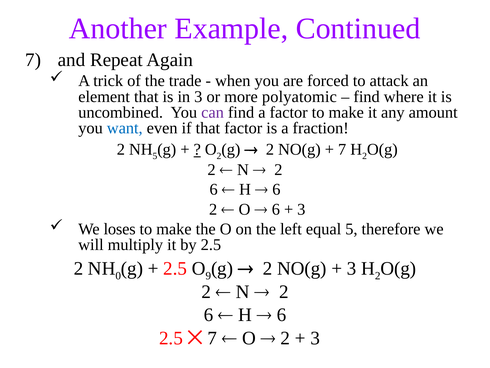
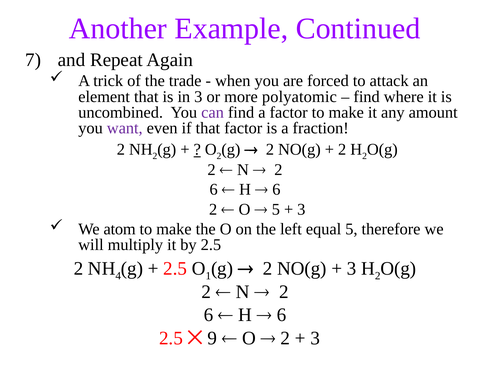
want colour: blue -> purple
5 at (155, 156): 5 -> 2
7 at (342, 149): 7 -> 2
6 at (276, 209): 6 -> 5
loses: loses -> atom
0: 0 -> 4
9: 9 -> 1
7 at (212, 338): 7 -> 9
